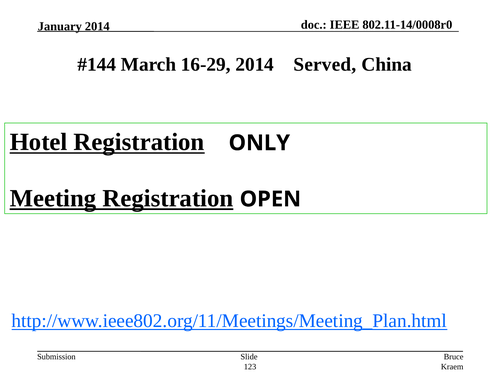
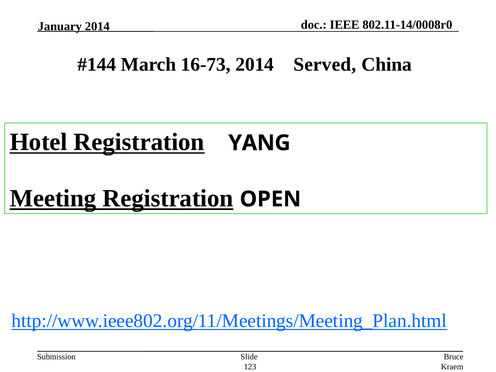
16-29: 16-29 -> 16-73
ONLY: ONLY -> YANG
